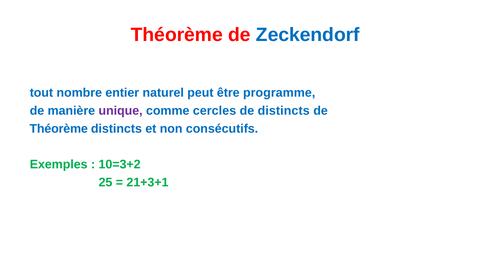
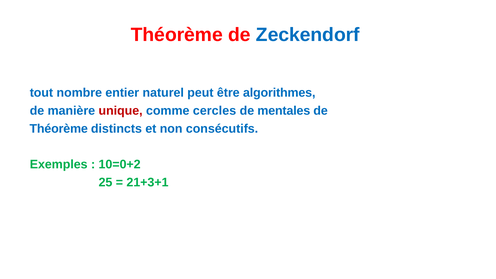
programme: programme -> algorithmes
unique colour: purple -> red
de distincts: distincts -> mentales
10=3+2: 10=3+2 -> 10=0+2
